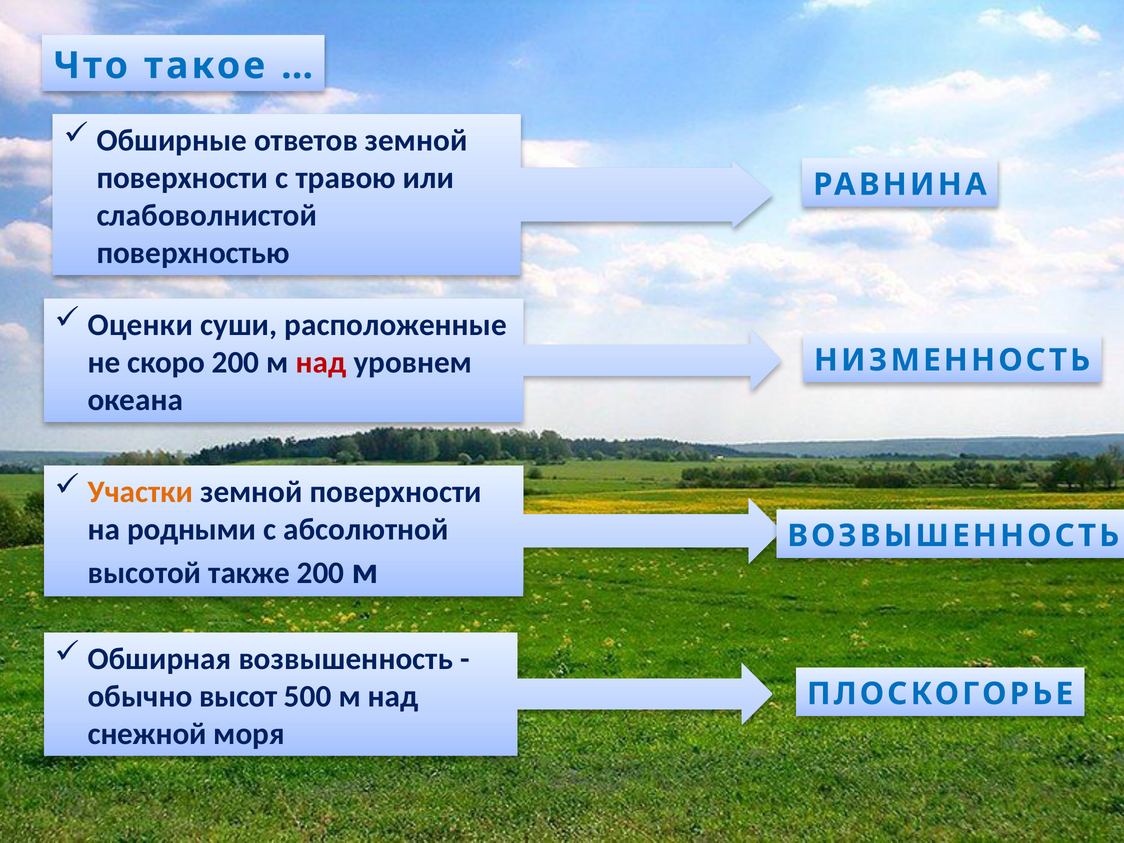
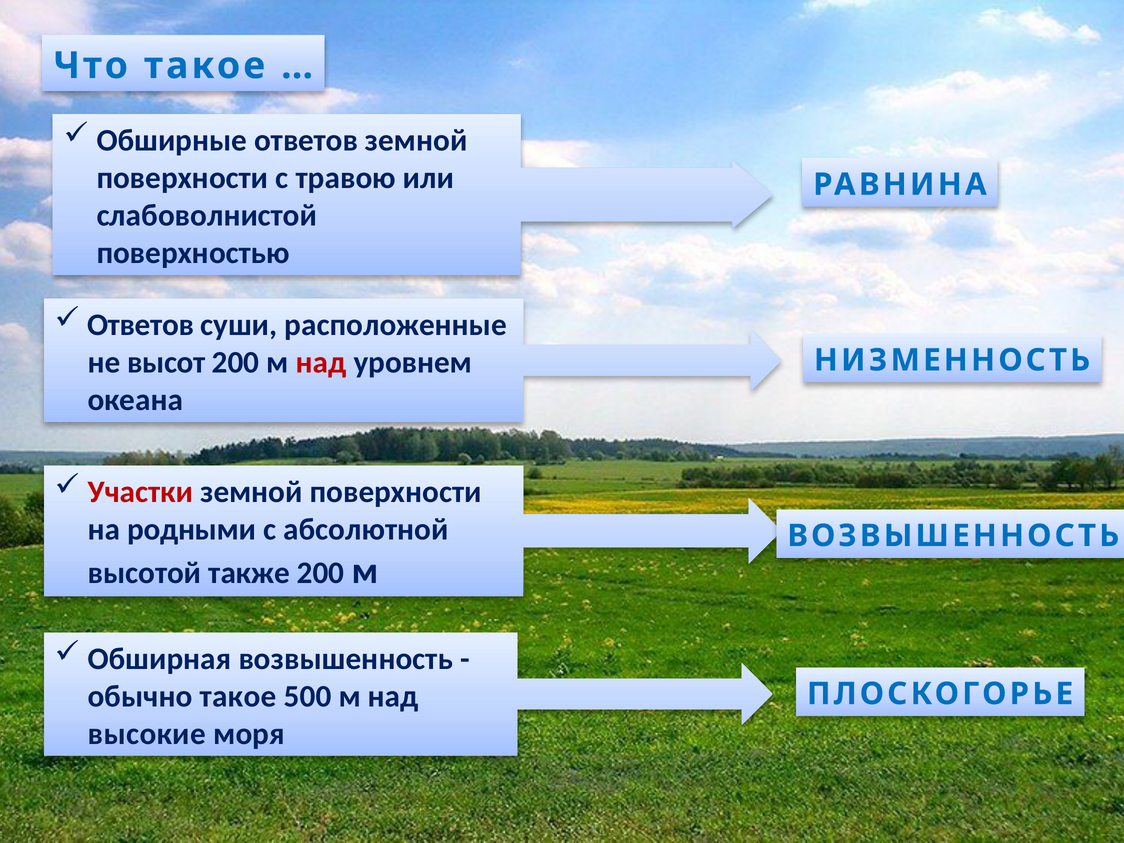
Оценки at (140, 325): Оценки -> Ответов
скоро: скоро -> высот
Участки colour: orange -> red
обычно высот: высот -> такое
снежной: снежной -> высокие
